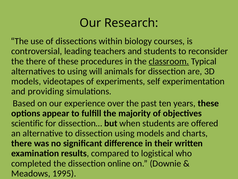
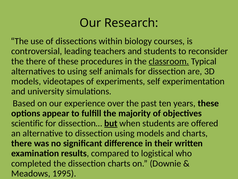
using will: will -> self
providing: providing -> university
but underline: none -> present
dissection online: online -> charts
